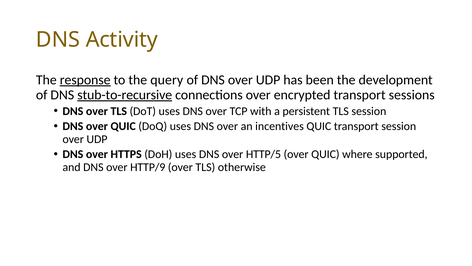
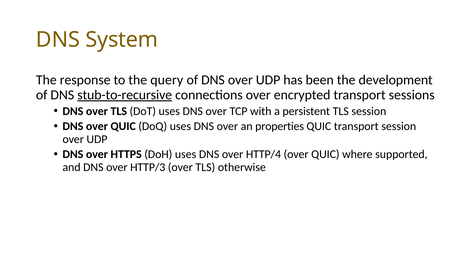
Activity: Activity -> System
response underline: present -> none
incentives: incentives -> properties
HTTP/5: HTTP/5 -> HTTP/4
HTTP/9: HTTP/9 -> HTTP/3
